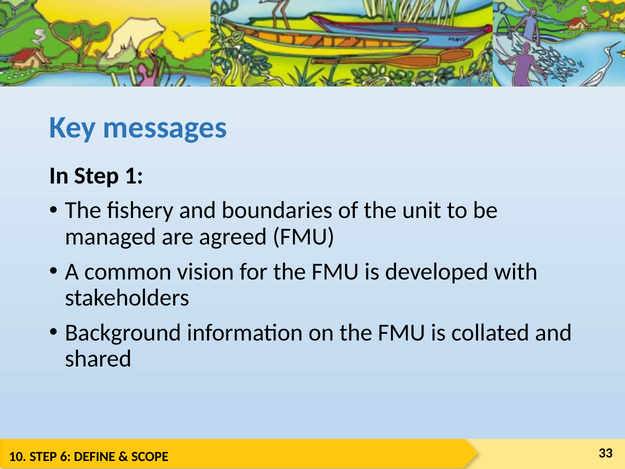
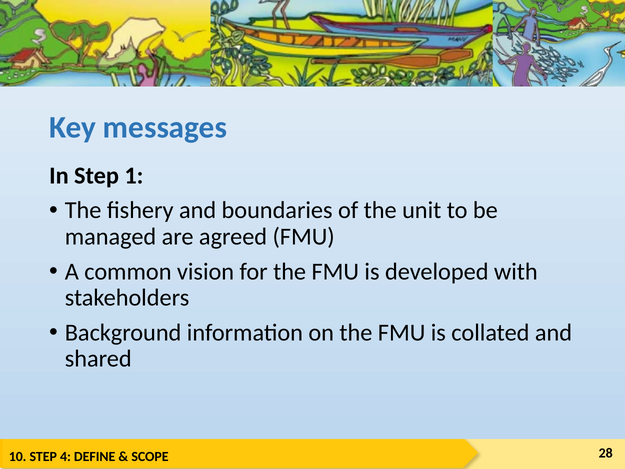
6: 6 -> 4
33: 33 -> 28
